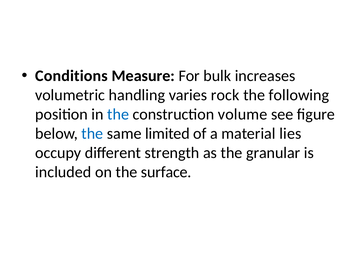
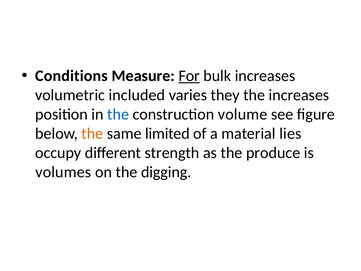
For underline: none -> present
handling: handling -> included
rock: rock -> they
the following: following -> increases
the at (92, 134) colour: blue -> orange
granular: granular -> produce
included: included -> volumes
surface: surface -> digging
